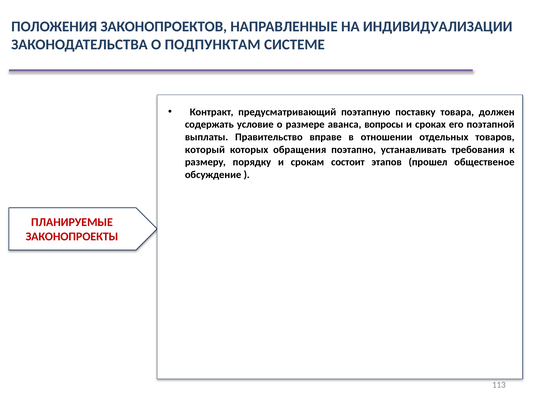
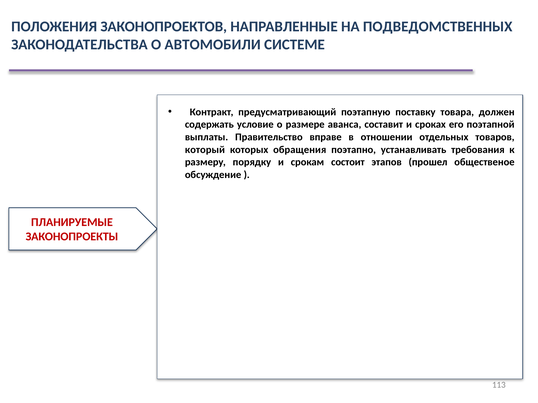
ИНДИВИДУАЛИЗАЦИИ: ИНДИВИДУАЛИЗАЦИИ -> ПОДВЕДОМСТВЕННЫХ
ПОДПУНКТАМ: ПОДПУНКТАМ -> АВТОМОБИЛИ
вопросы: вопросы -> составит
